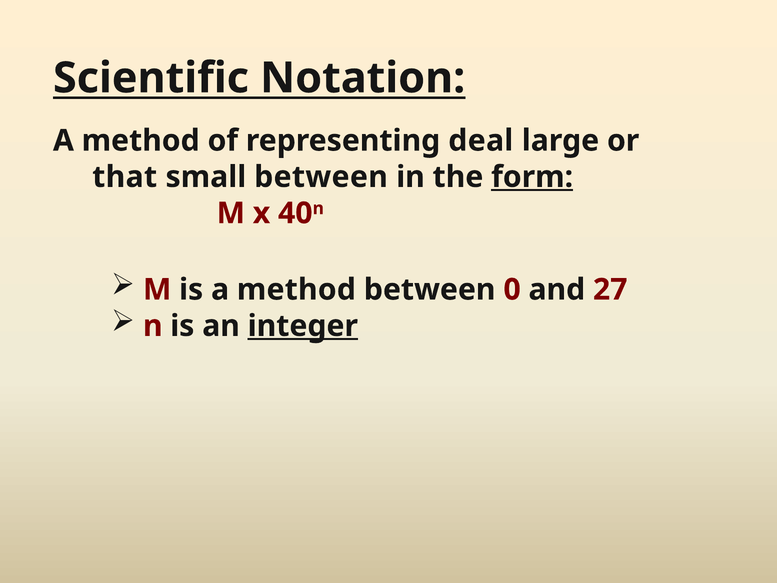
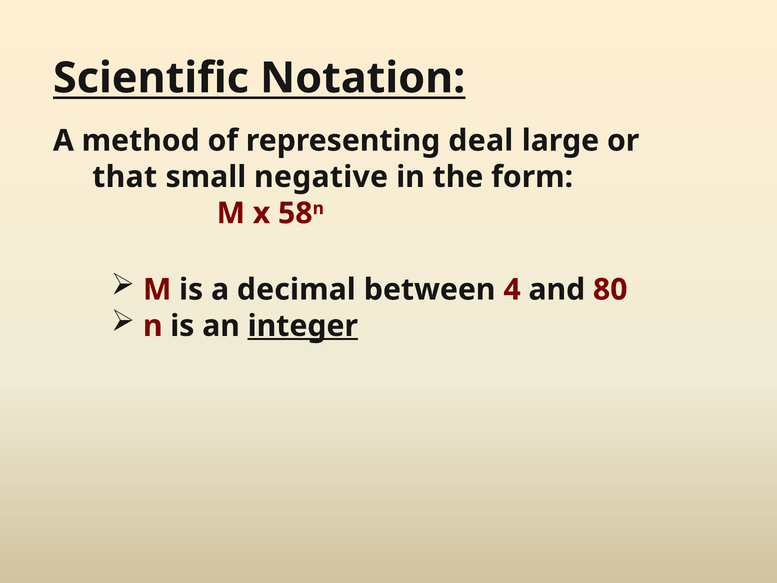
small between: between -> negative
form underline: present -> none
40: 40 -> 58
is a method: method -> decimal
0: 0 -> 4
27: 27 -> 80
